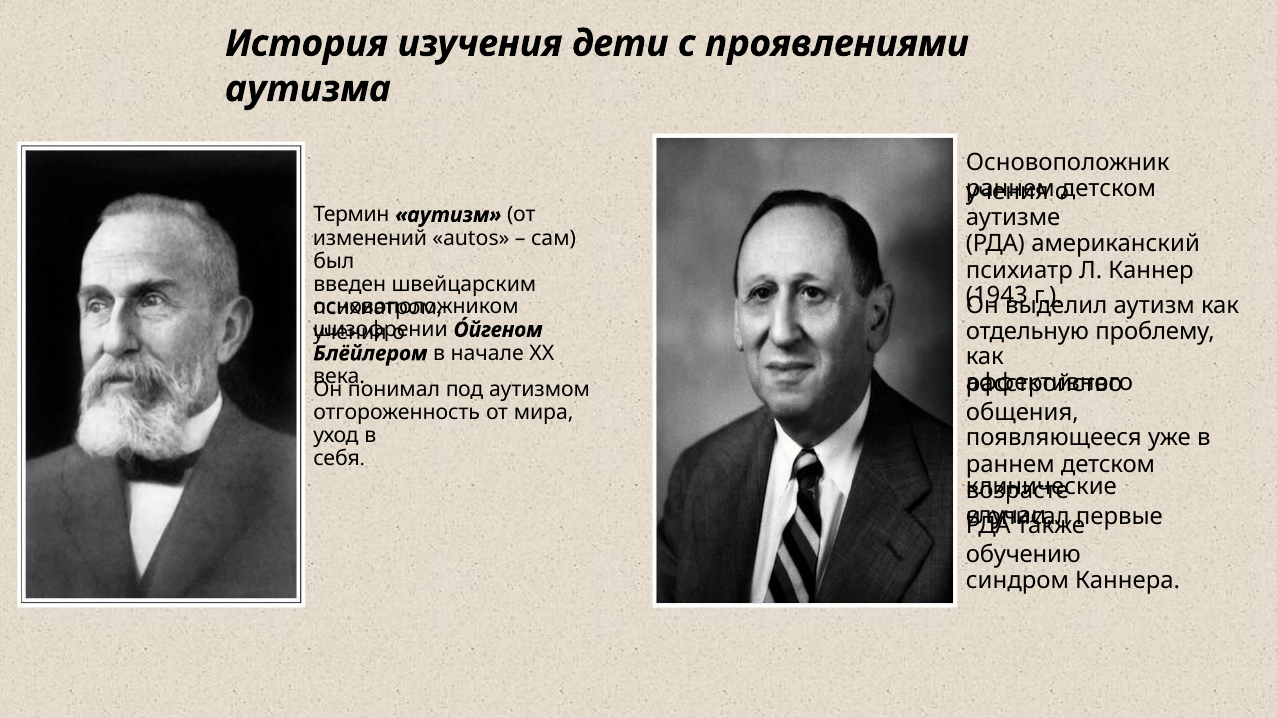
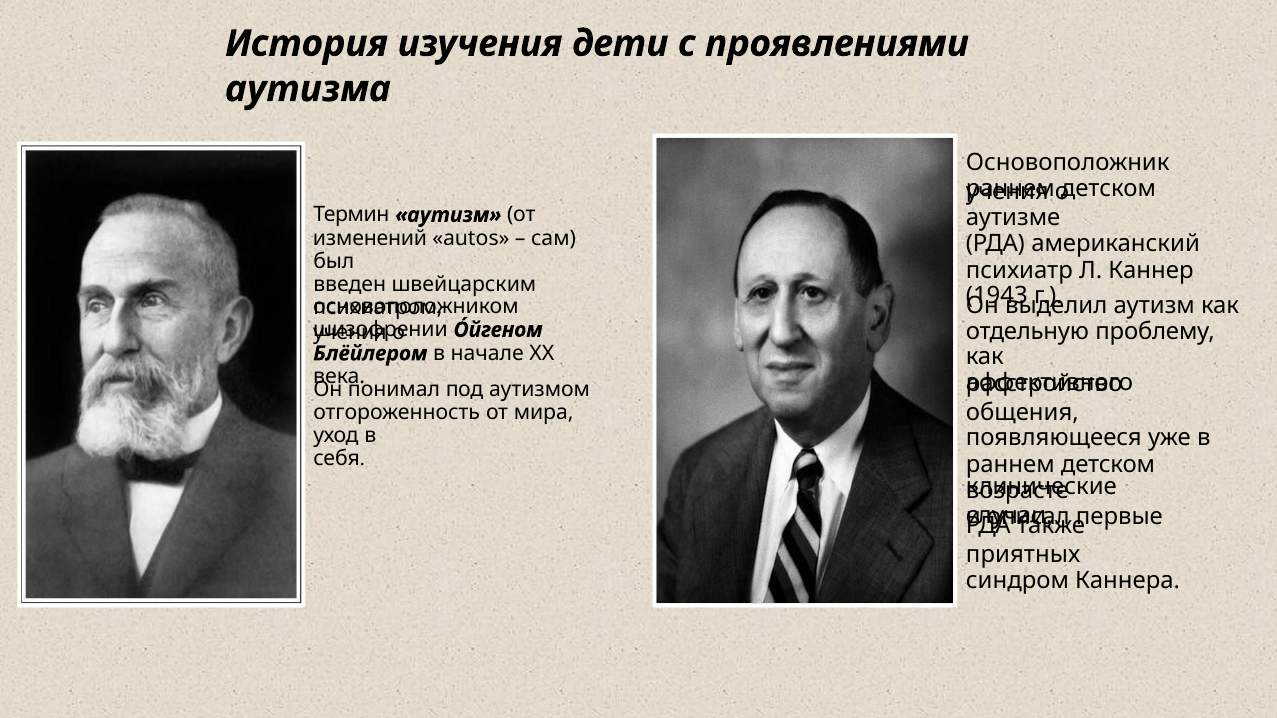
обучению: обучению -> приятных
